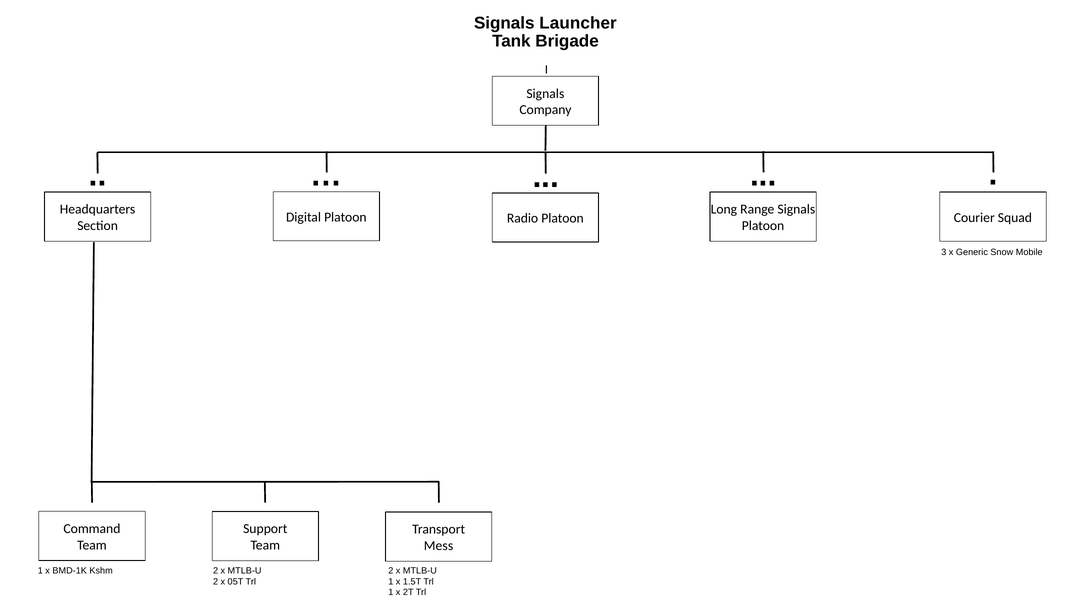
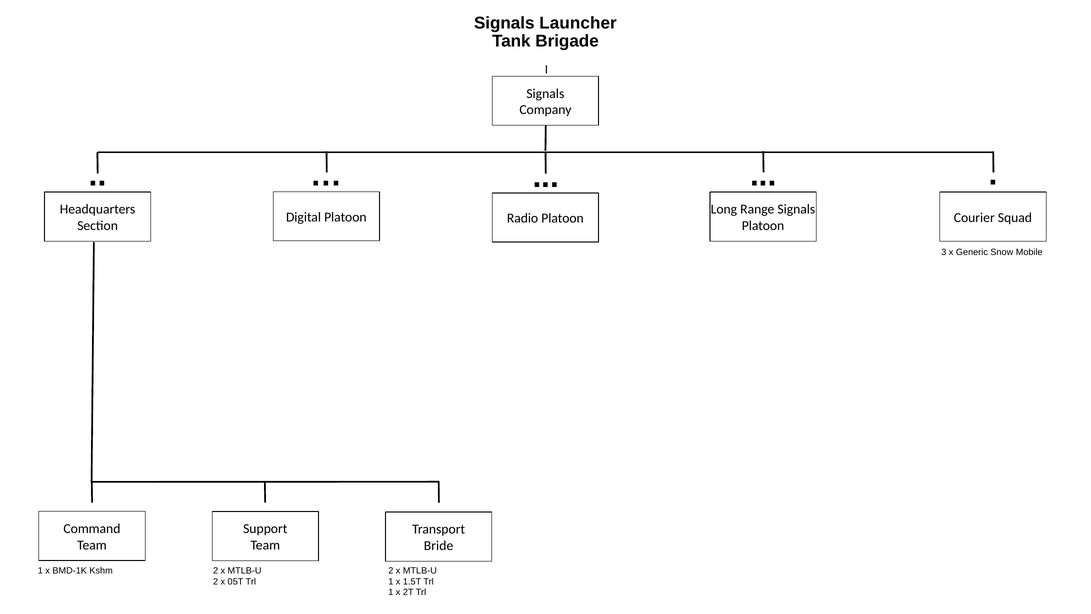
Mess: Mess -> Bride
